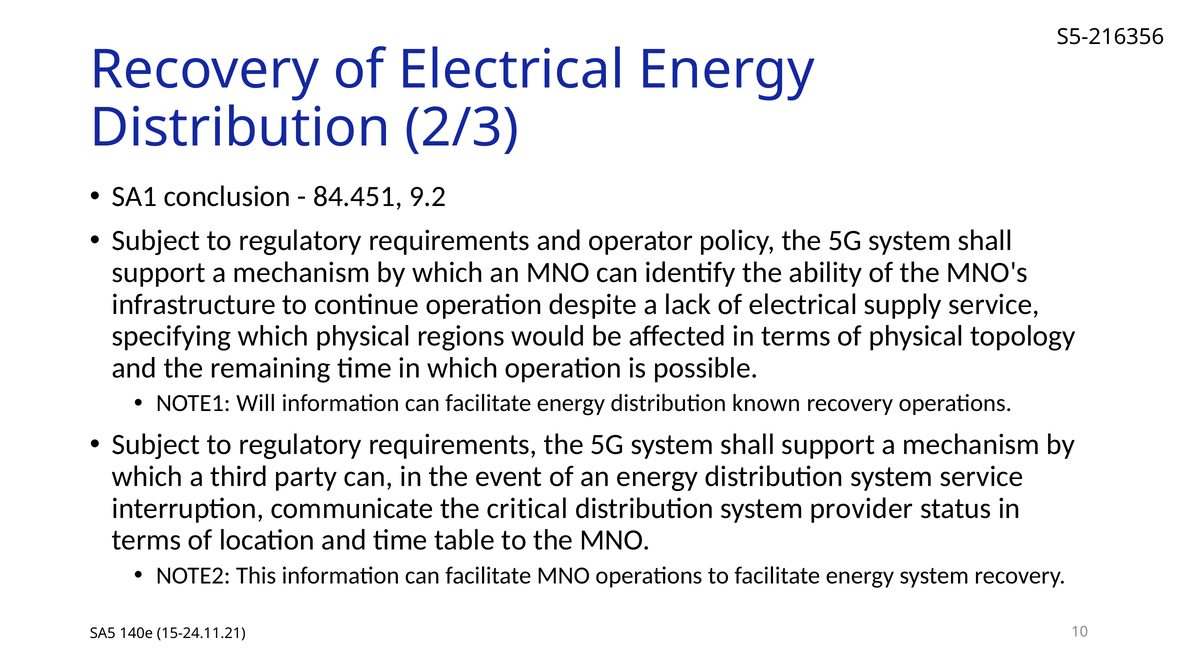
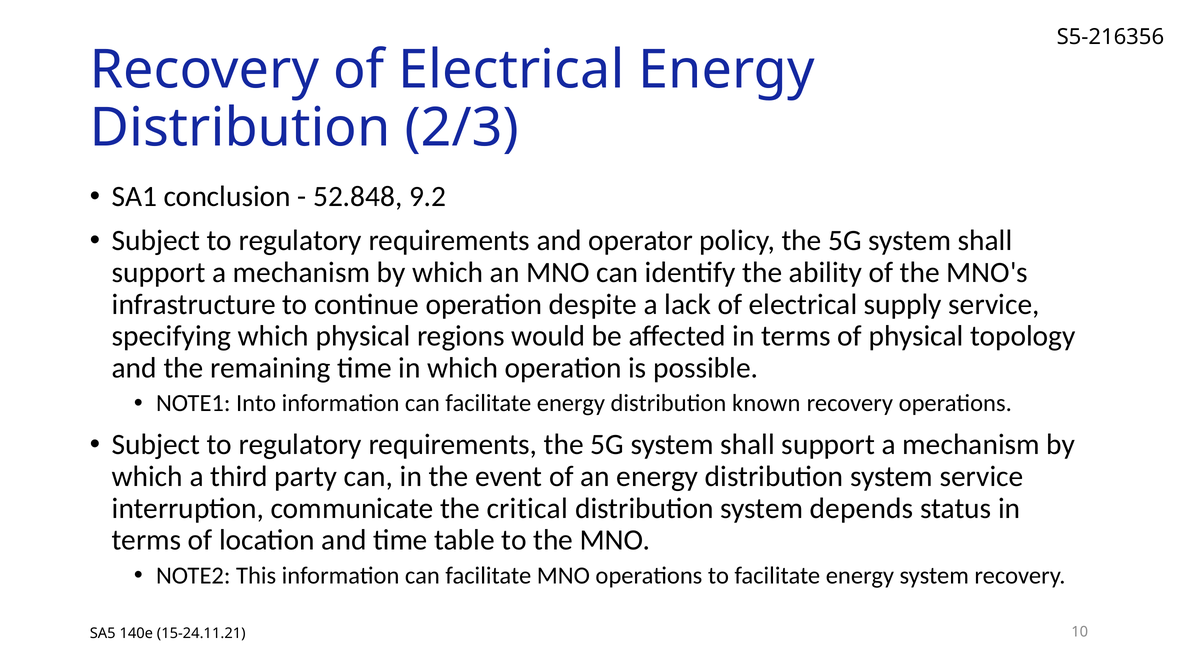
84.451: 84.451 -> 52.848
Will: Will -> Into
provider: provider -> depends
